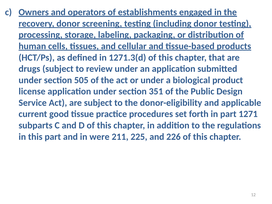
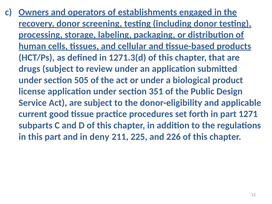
were: were -> deny
